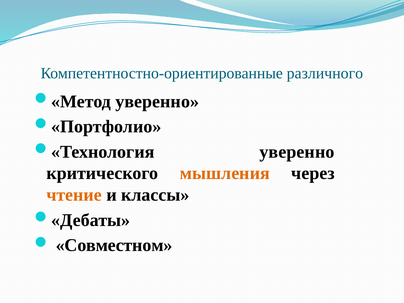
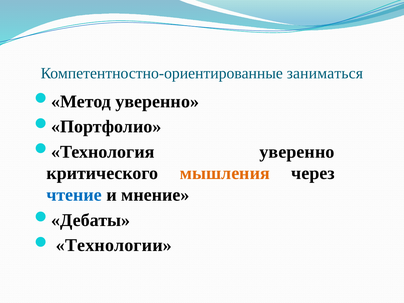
различного: различного -> заниматься
чтение colour: orange -> blue
классы: классы -> мнение
Совместном: Совместном -> Технологии
